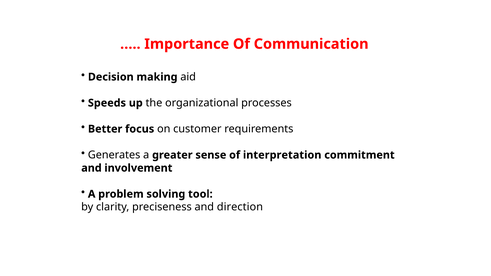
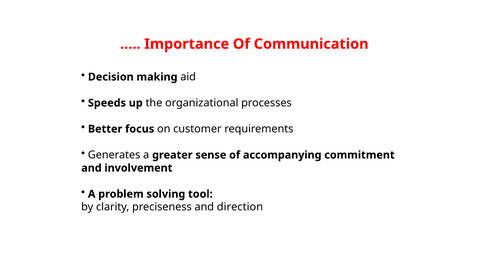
interpretation: interpretation -> accompanying
